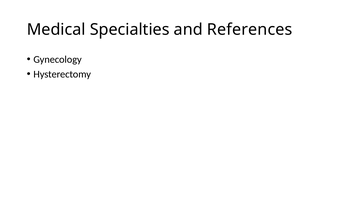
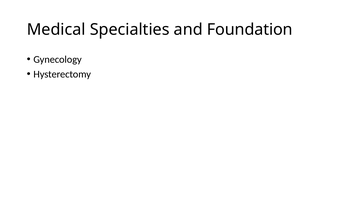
References: References -> Foundation
